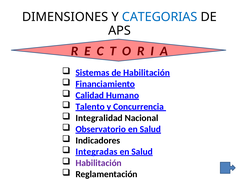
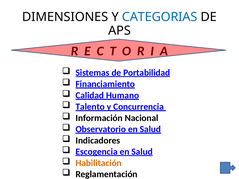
de Habilitación: Habilitación -> Portabilidad
Integralidad: Integralidad -> Información
Integradas: Integradas -> Escogencia
Habilitación at (99, 163) colour: purple -> orange
